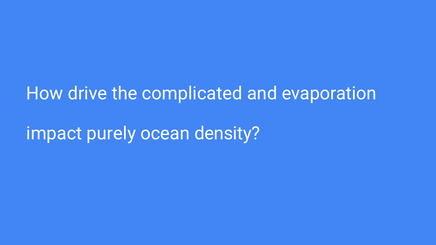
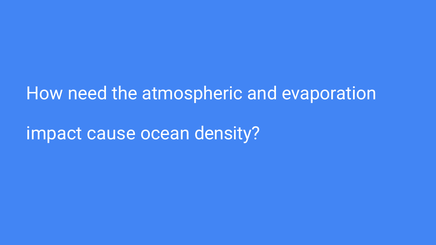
drive: drive -> need
complicated: complicated -> atmospheric
purely: purely -> cause
